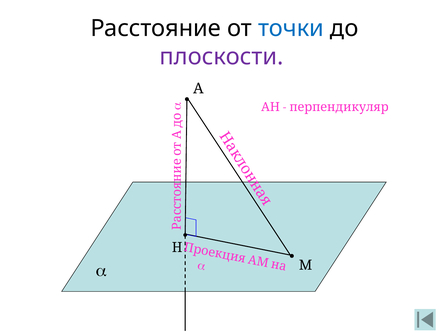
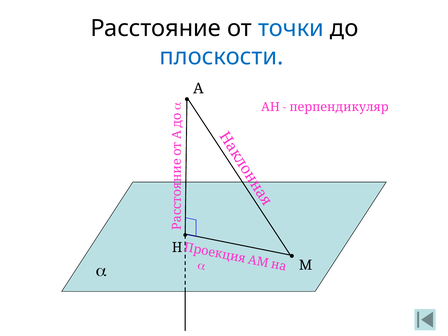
плоскости colour: purple -> blue
